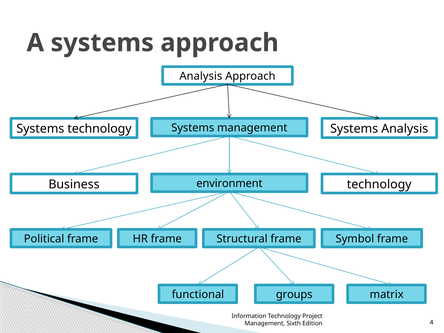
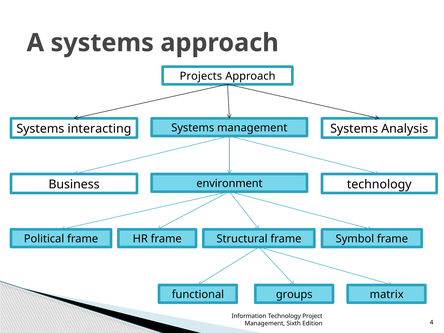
Analysis at (201, 76): Analysis -> Projects
Systems technology: technology -> interacting
